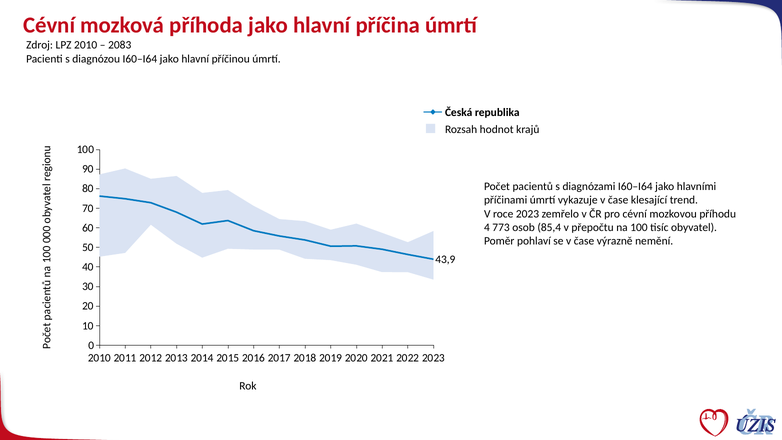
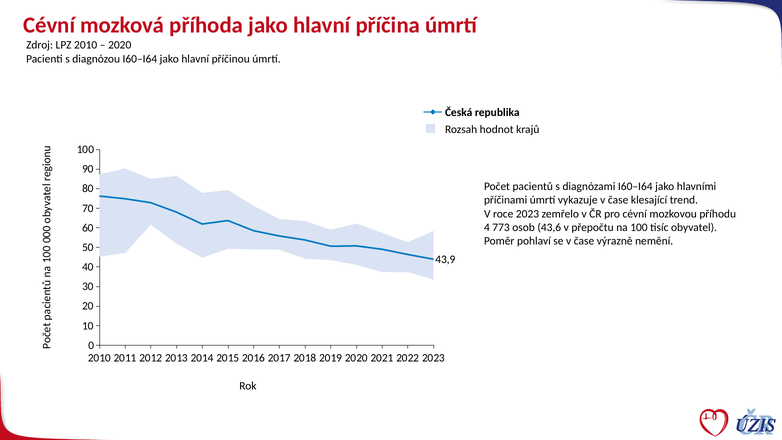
2083 at (120, 45): 2083 -> 2020
85,4: 85,4 -> 43,6
